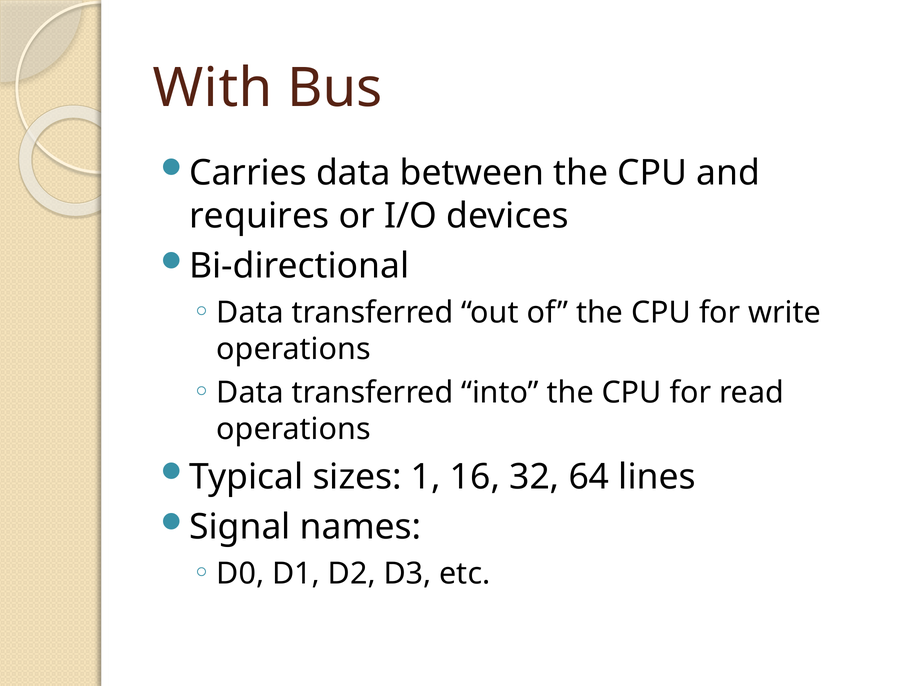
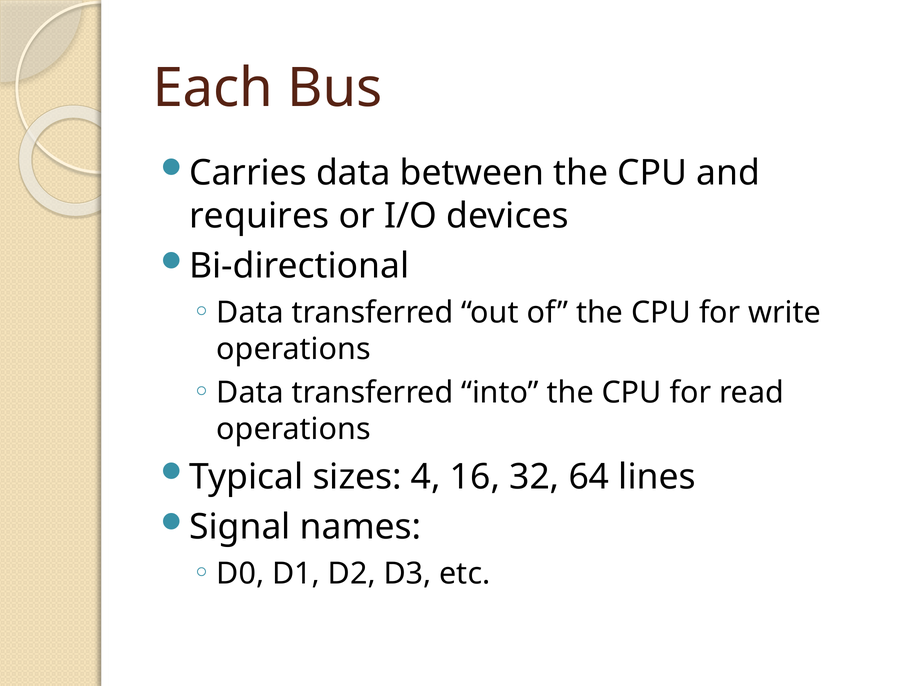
With: With -> Each
1: 1 -> 4
